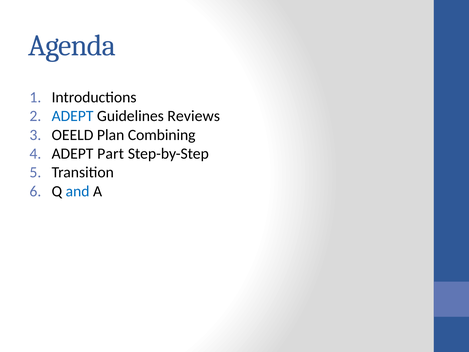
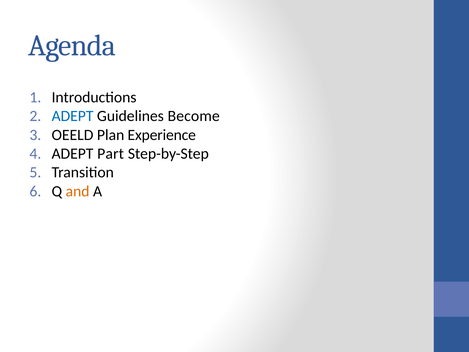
Reviews: Reviews -> Become
Combining: Combining -> Experience
and colour: blue -> orange
